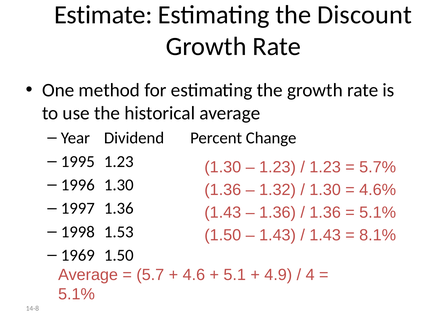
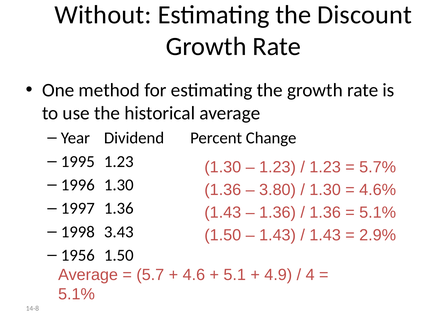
Estimate: Estimate -> Without
1.32: 1.32 -> 3.80
1.53: 1.53 -> 3.43
8.1%: 8.1% -> 2.9%
1969: 1969 -> 1956
